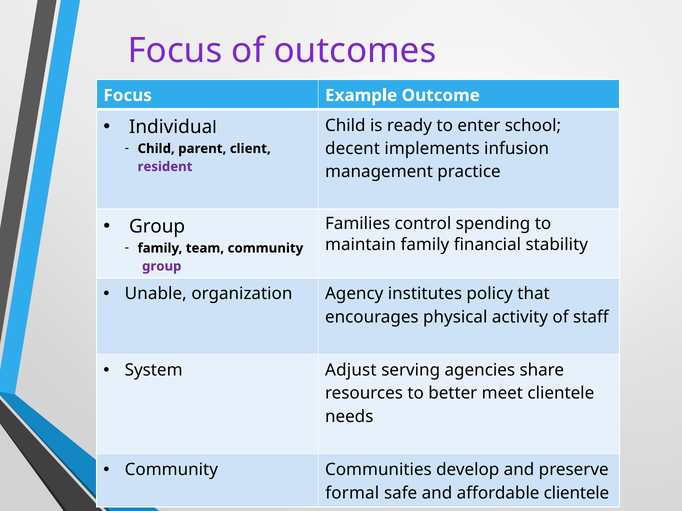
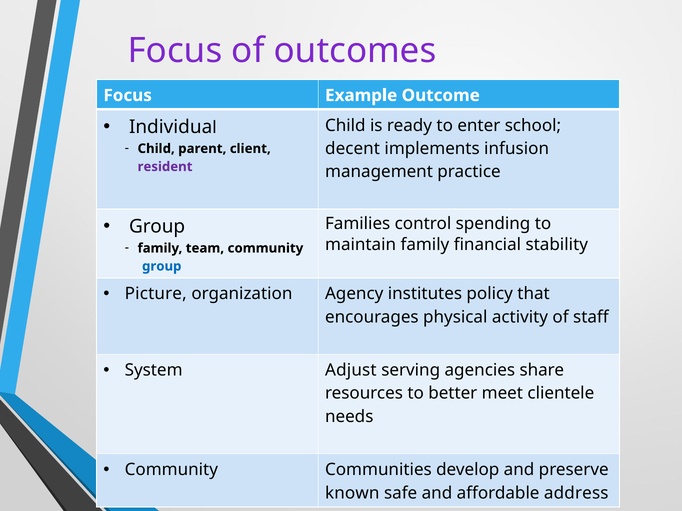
group at (162, 266) colour: purple -> blue
Unable: Unable -> Picture
formal: formal -> known
affordable clientele: clientele -> address
